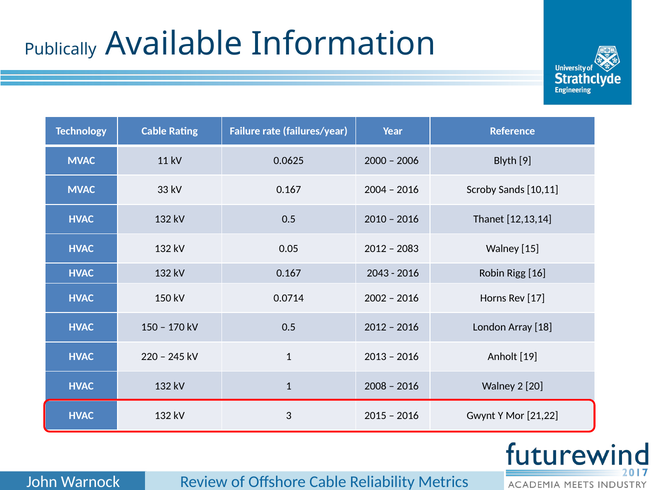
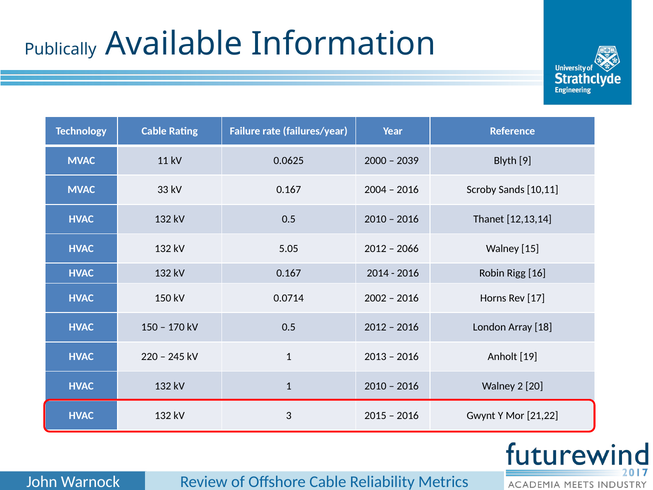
2006: 2006 -> 2039
0.05: 0.05 -> 5.05
2083: 2083 -> 2066
2043: 2043 -> 2014
1 2008: 2008 -> 2010
